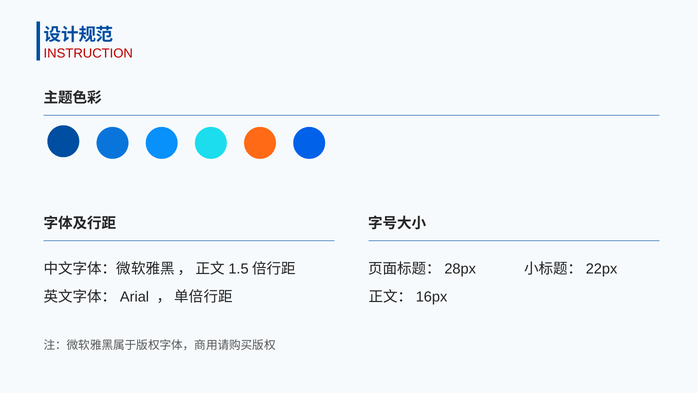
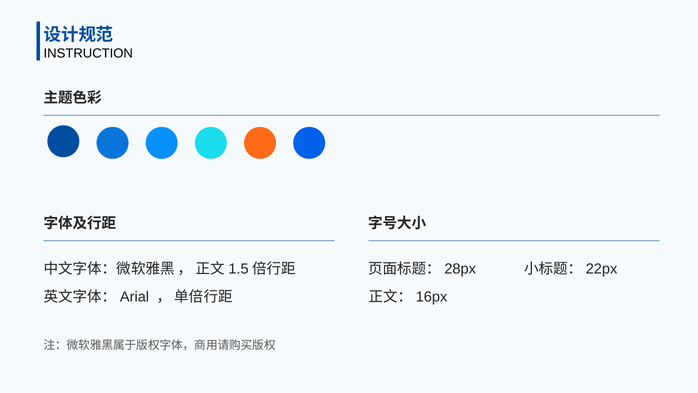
INSTRUCTION colour: red -> black
